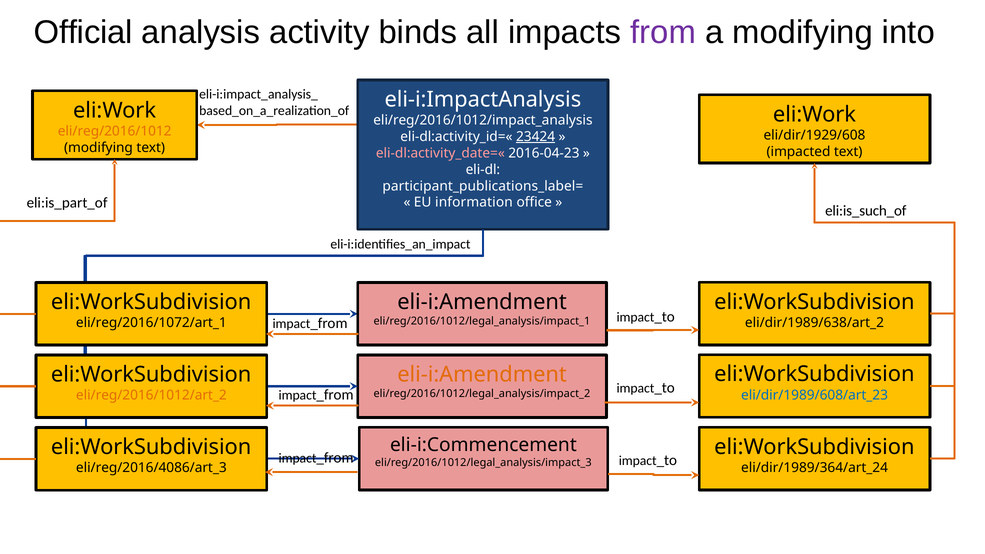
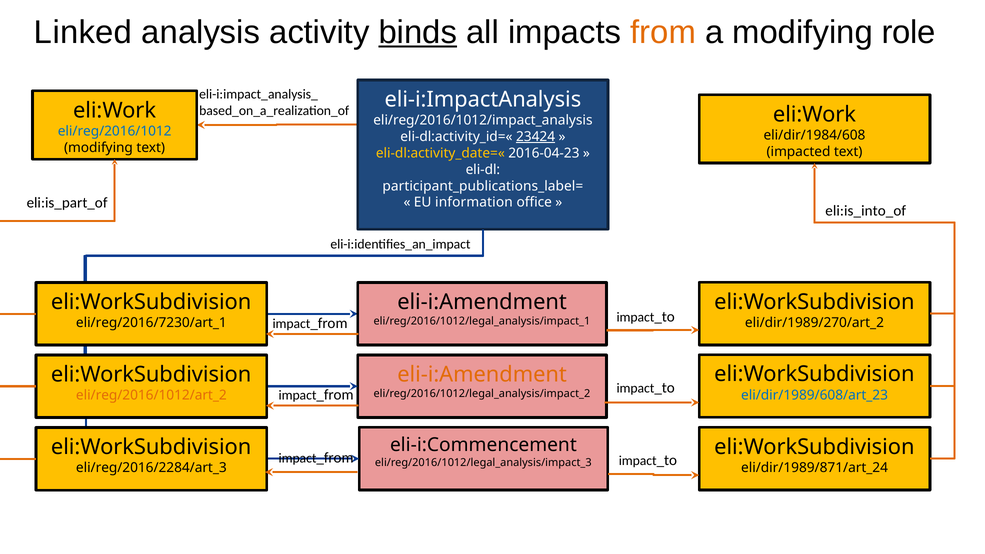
Official: Official -> Linked
binds underline: none -> present
from colour: purple -> orange
into: into -> role
eli/reg/2016/1012 colour: orange -> blue
eli/dir/1929/608: eli/dir/1929/608 -> eli/dir/1984/608
eli-dl:activity_date=« colour: pink -> yellow
eli:is_such_of: eli:is_such_of -> eli:is_into_of
eli/dir/1989/638/art_2: eli/dir/1989/638/art_2 -> eli/dir/1989/270/art_2
eli/reg/2016/1072/art_1: eli/reg/2016/1072/art_1 -> eli/reg/2016/7230/art_1
eli/dir/1989/364/art_24: eli/dir/1989/364/art_24 -> eli/dir/1989/871/art_24
eli/reg/2016/4086/art_3: eli/reg/2016/4086/art_3 -> eli/reg/2016/2284/art_3
